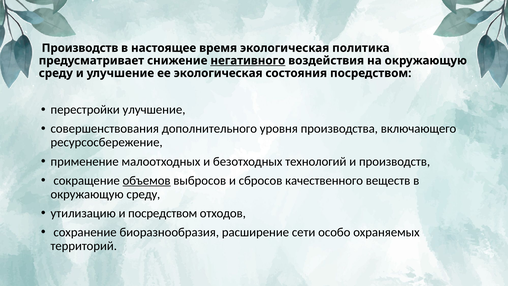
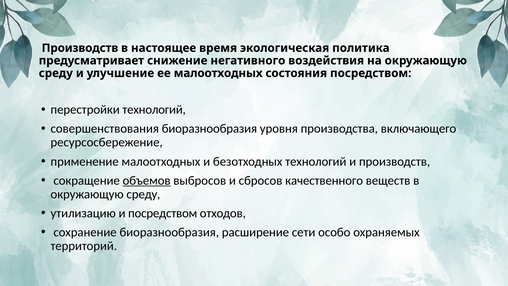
негативного underline: present -> none
ее экологическая: экологическая -> малоотходных
перестройки улучшение: улучшение -> технологий
совершенствования дополнительного: дополнительного -> биоразнообразия
